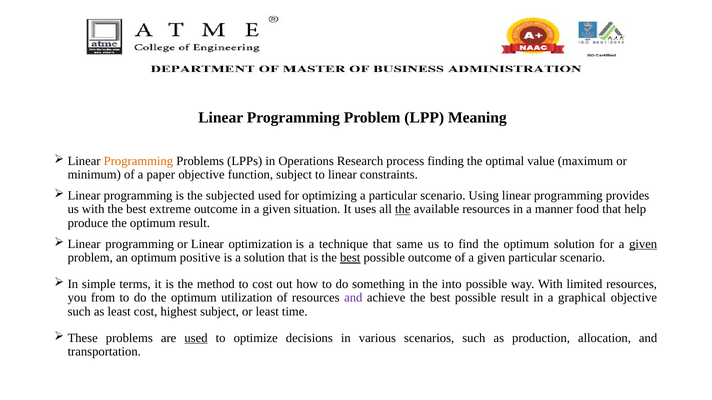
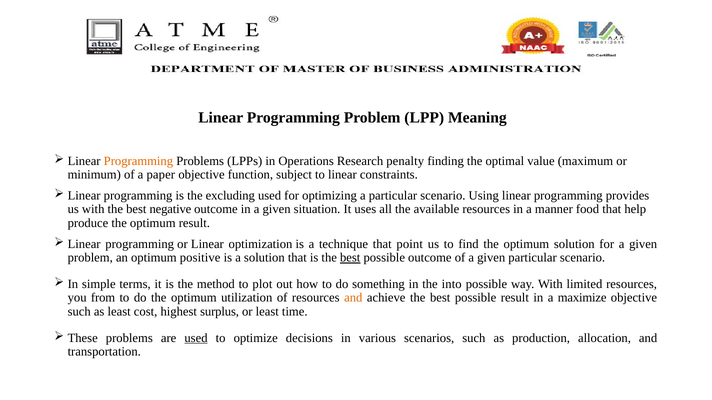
process: process -> penalty
subjected: subjected -> excluding
extreme: extreme -> negative
the at (403, 210) underline: present -> none
same: same -> point
given at (643, 244) underline: present -> none
to cost: cost -> plot
and at (353, 298) colour: purple -> orange
graphical: graphical -> maximize
highest subject: subject -> surplus
